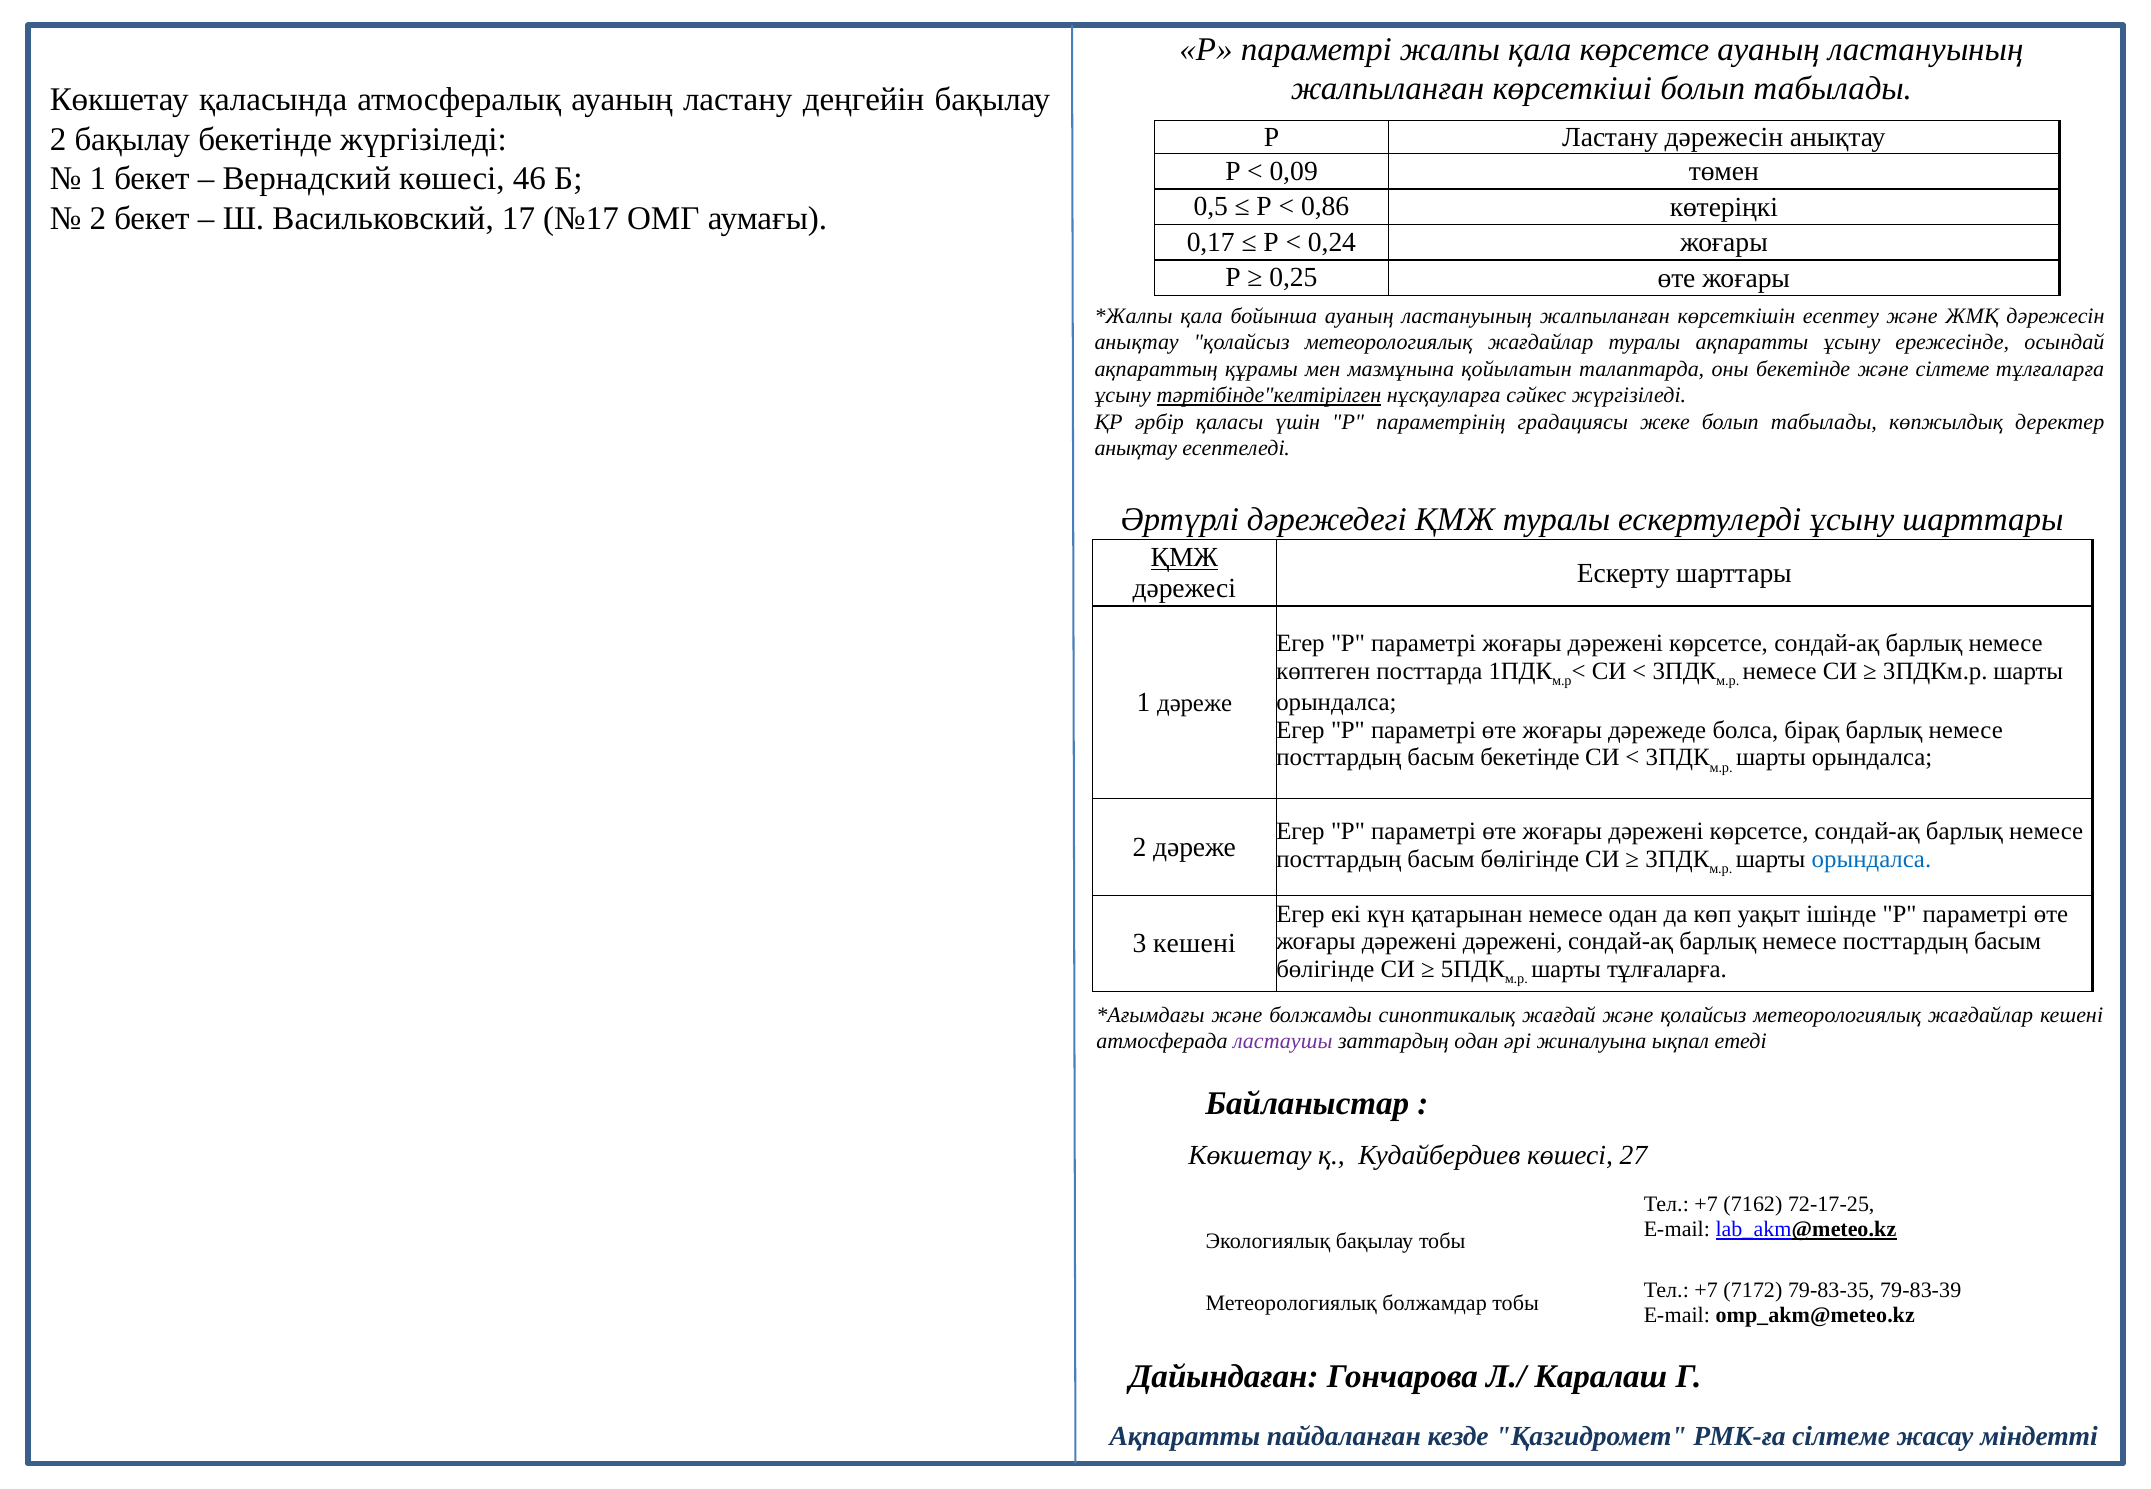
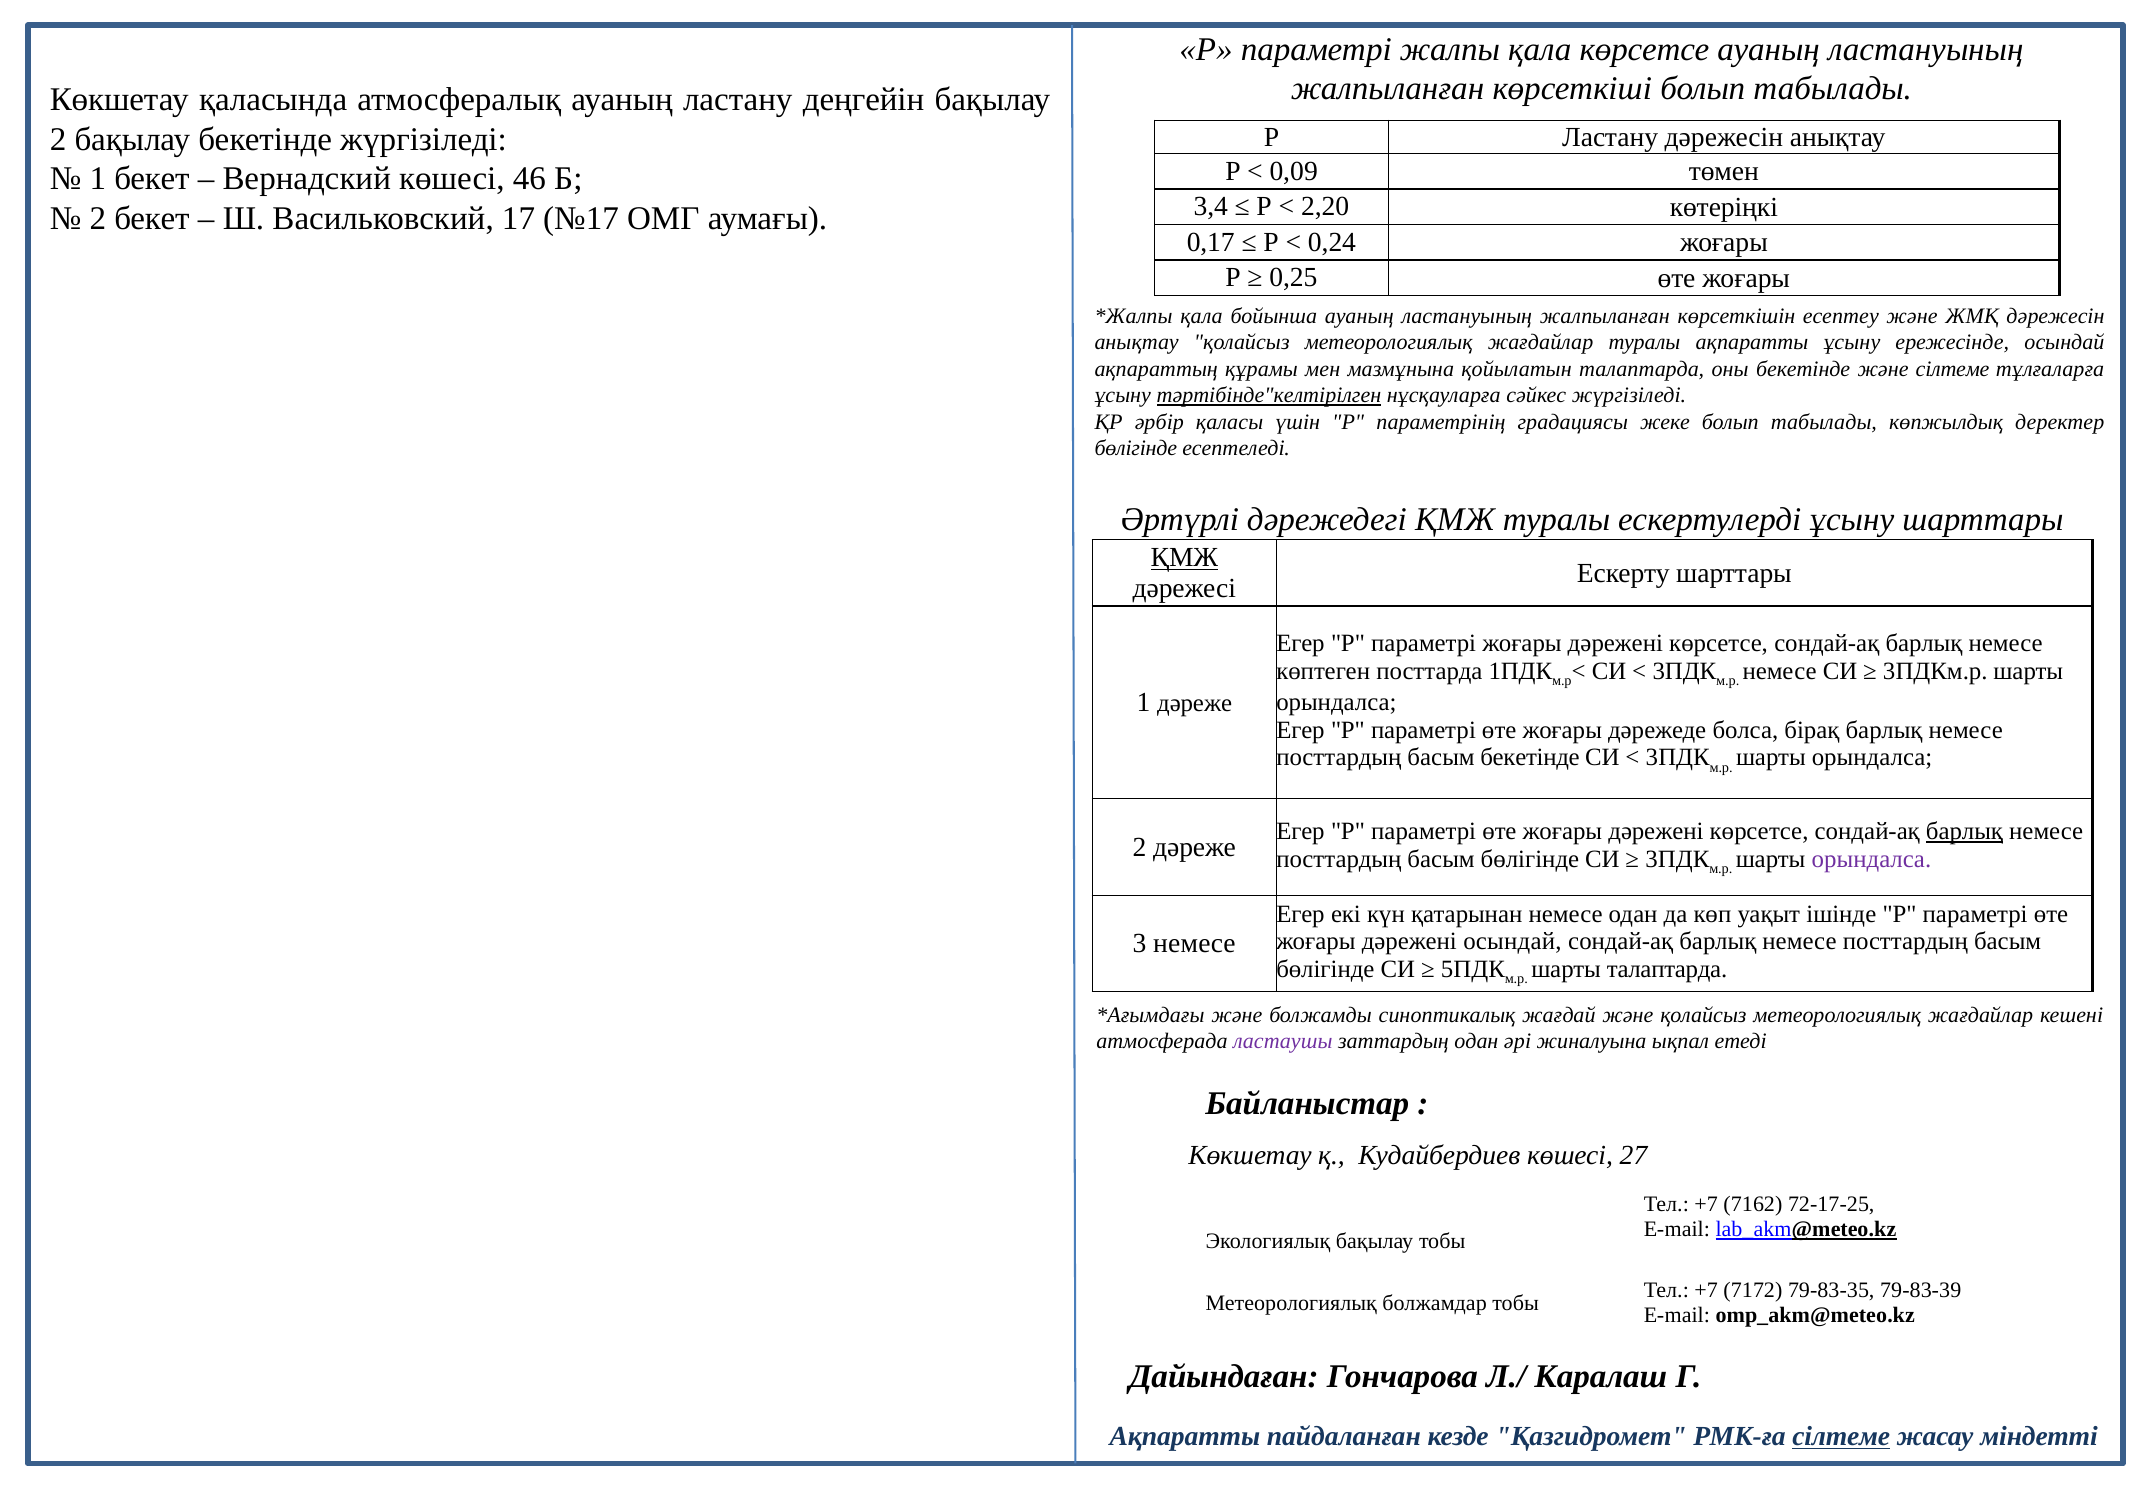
0,5: 0,5 -> 3,4
0,86: 0,86 -> 2,20
анықтау at (1136, 448): анықтау -> бөлігінде
барлық at (1964, 831) underline: none -> present
орындалса at (1871, 859) colour: blue -> purple
дәрежені дәрежені: дәрежені -> осындай
3 кешені: кешені -> немесе
шарты тұлғаларға: тұлғаларға -> талаптарда
сілтеме at (1841, 1437) underline: none -> present
